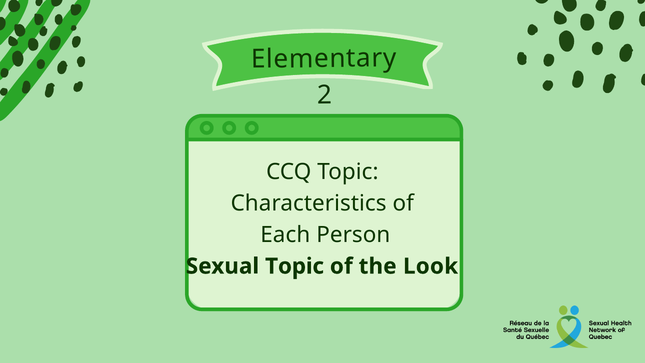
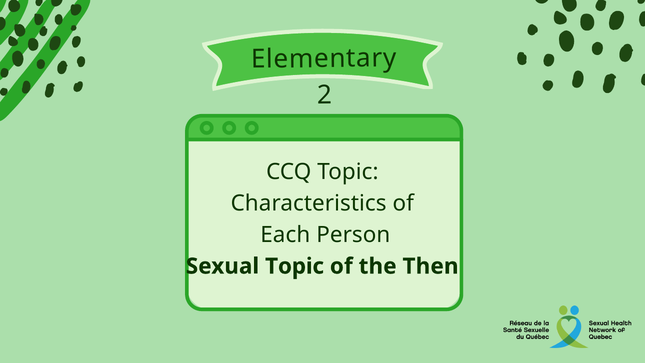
Look: Look -> Then
